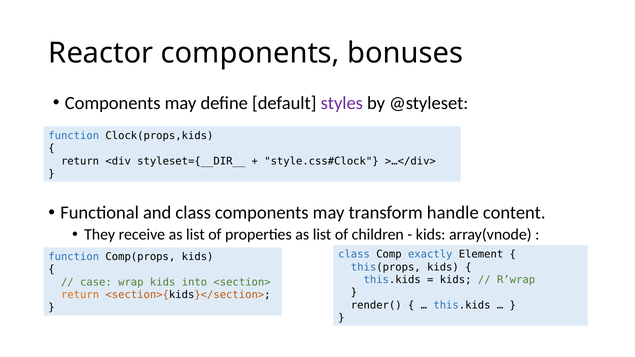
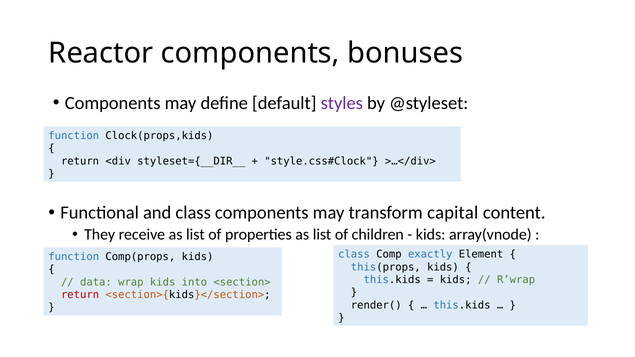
handle: handle -> capital
case: case -> data
return at (80, 295) colour: orange -> red
